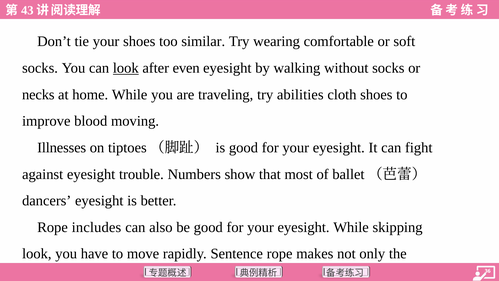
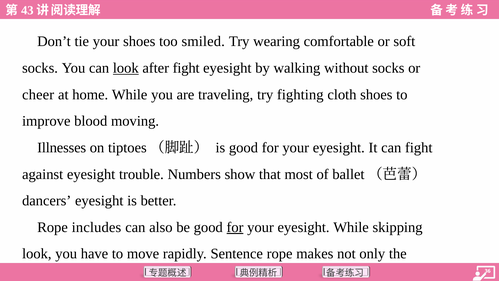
similar: similar -> smiled
after even: even -> fight
necks: necks -> cheer
abilities: abilities -> fighting
for at (235, 227) underline: none -> present
